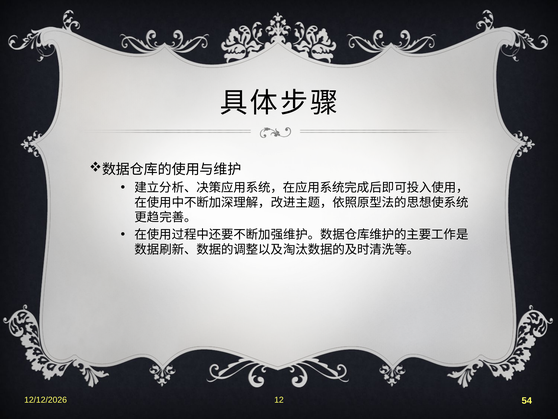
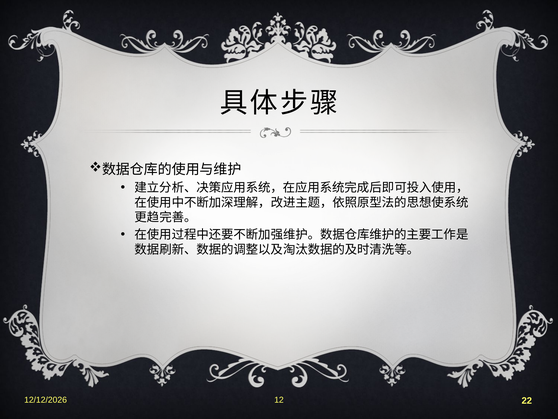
54: 54 -> 22
